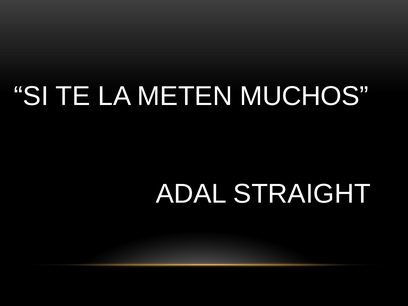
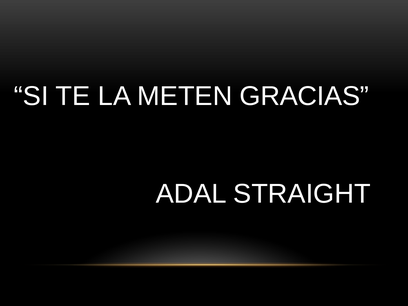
MUCHOS: MUCHOS -> GRACIAS
